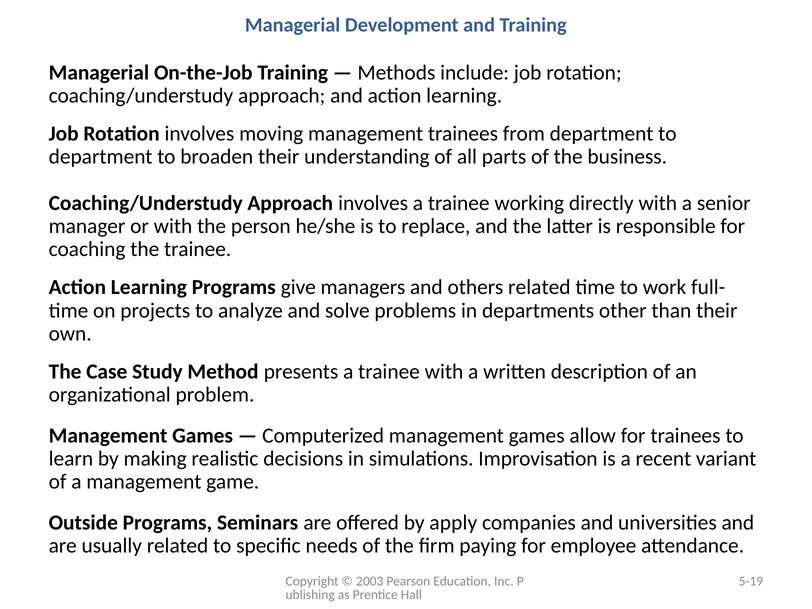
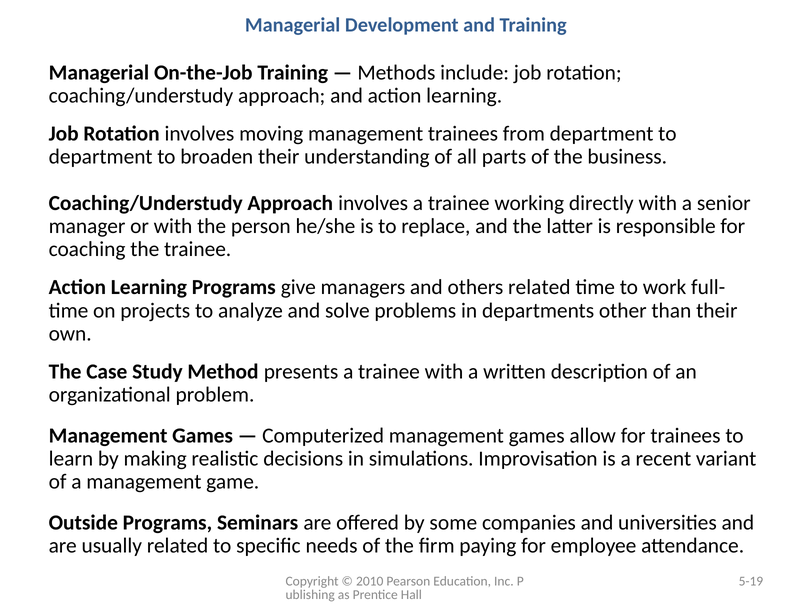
apply: apply -> some
2003: 2003 -> 2010
